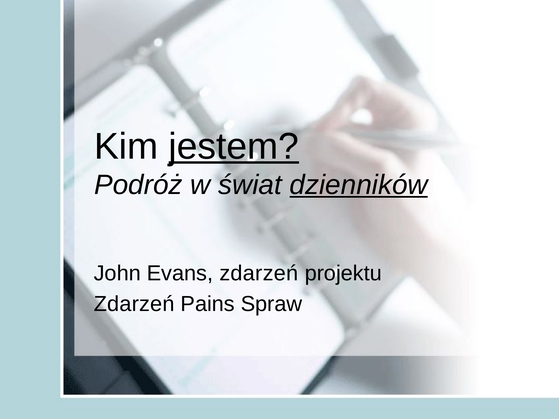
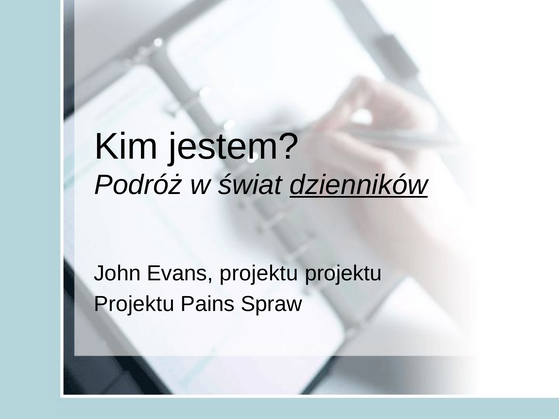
jestem underline: present -> none
Evans zdarzeń: zdarzeń -> projektu
Zdarzeń at (134, 304): Zdarzeń -> Projektu
